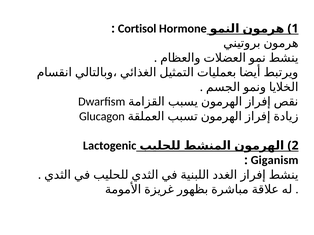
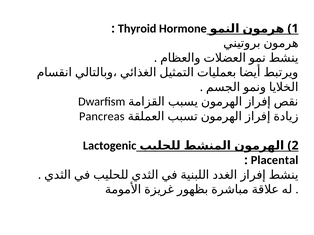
Cortisol: Cortisol -> Thyroid
Glucagon: Glucagon -> Pancreas
Giganism: Giganism -> Placental
